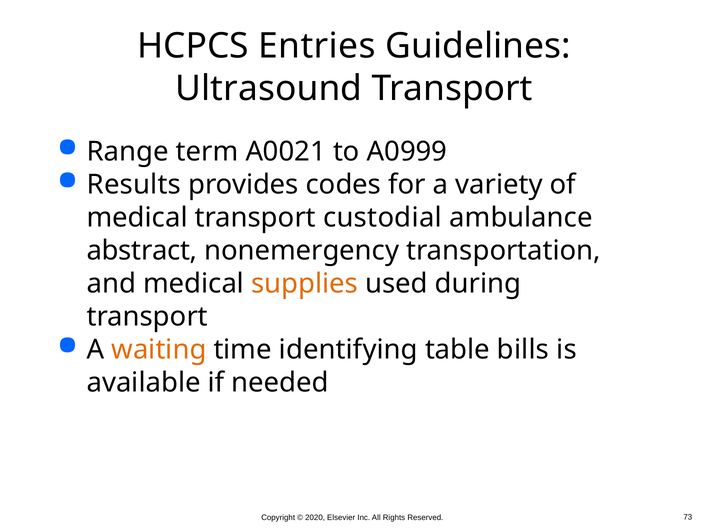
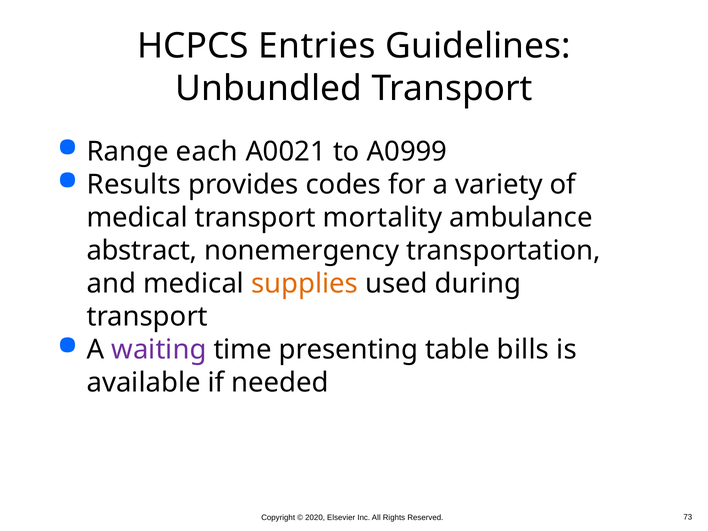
Ultrasound: Ultrasound -> Unbundled
term: term -> each
custodial: custodial -> mortality
waiting colour: orange -> purple
identifying: identifying -> presenting
